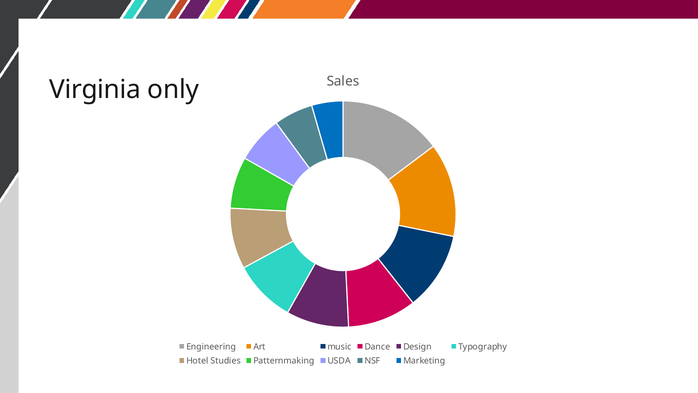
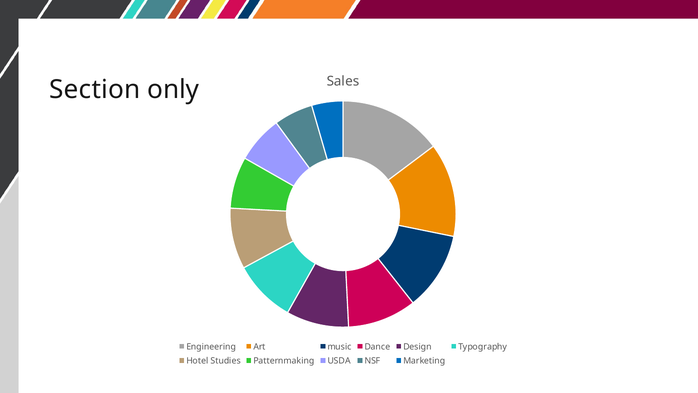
Virginia: Virginia -> Section
